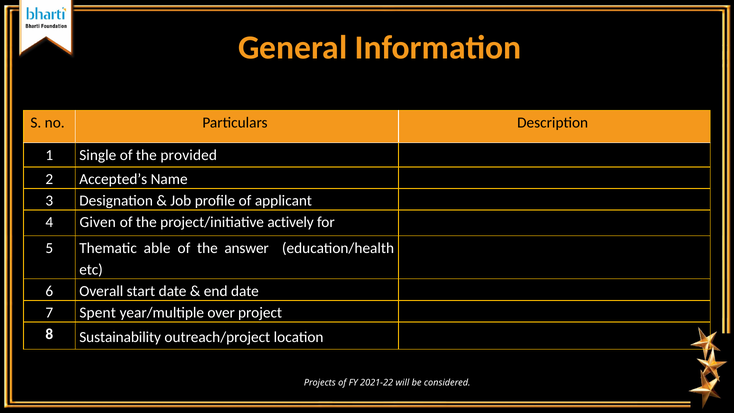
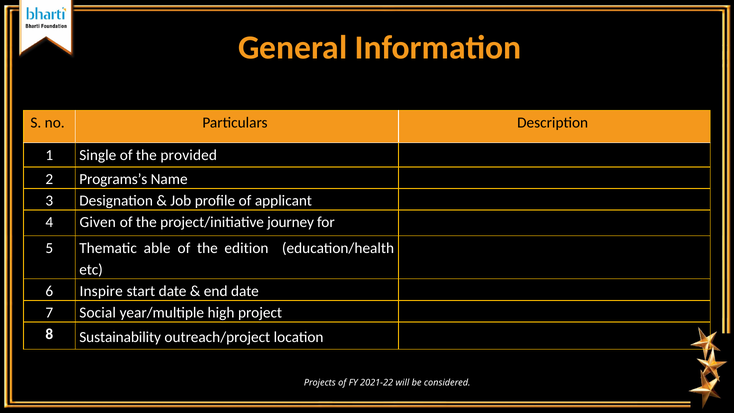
Accepted’s: Accepted’s -> Programs’s
actively: actively -> journey
answer: answer -> edition
Overall: Overall -> Inspire
Spent: Spent -> Social
over: over -> high
